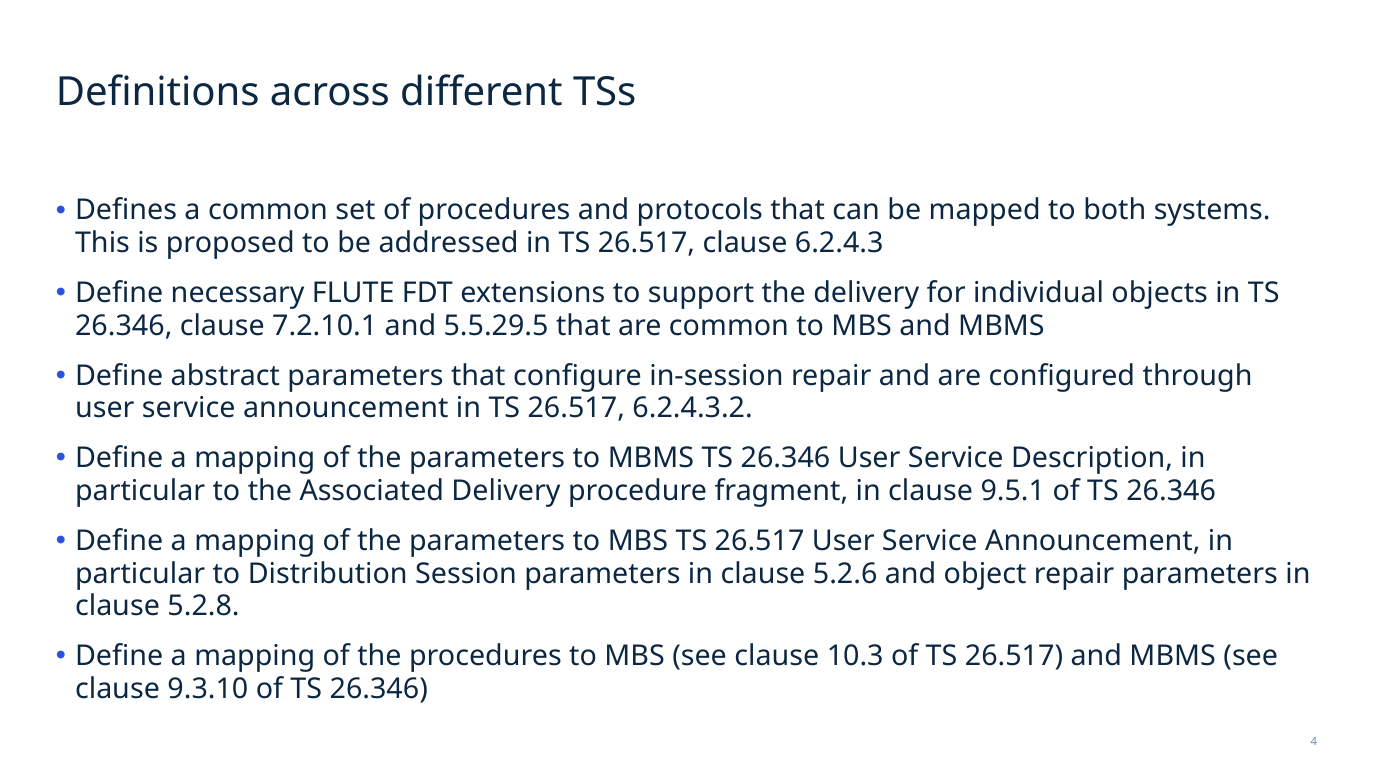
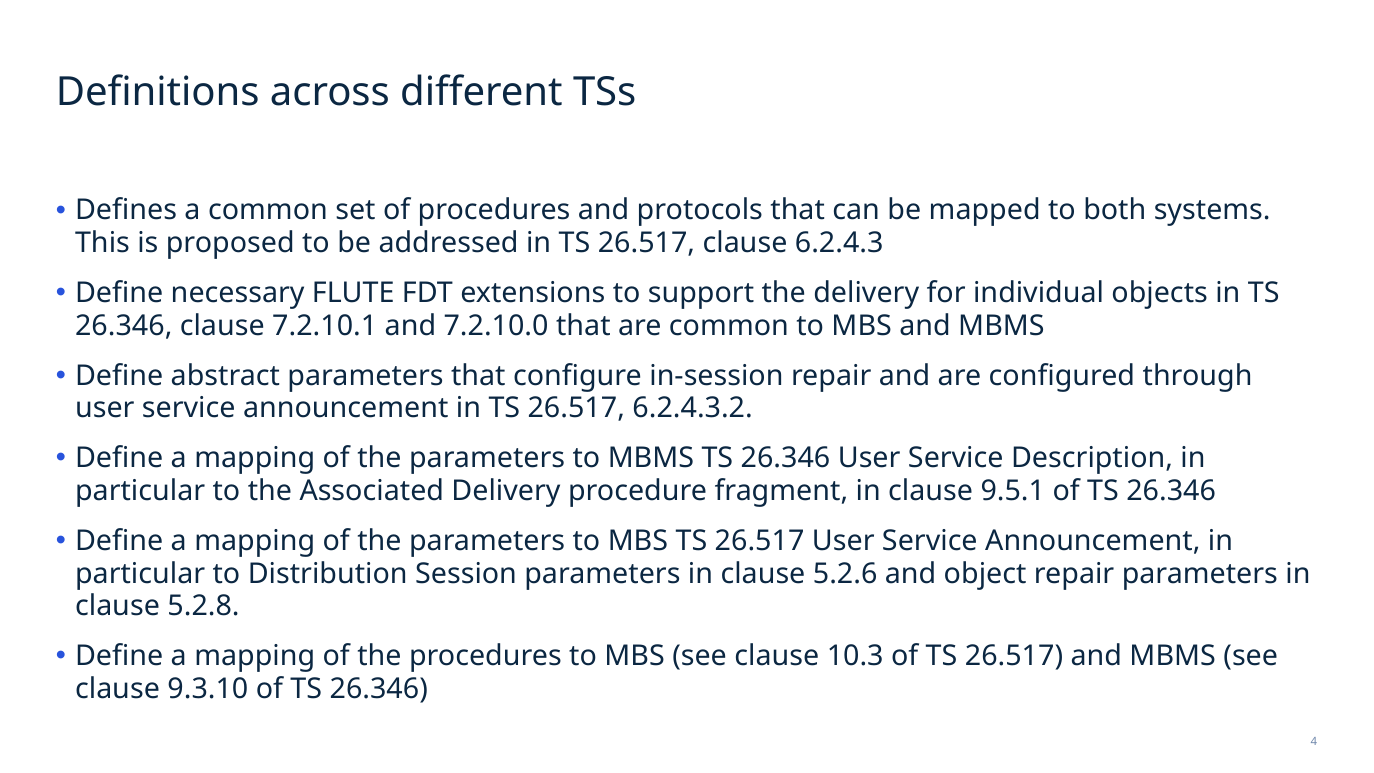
5.5.29.5: 5.5.29.5 -> 7.2.10.0
